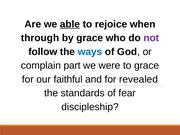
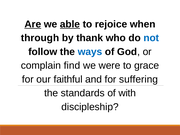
Are underline: none -> present
by grace: grace -> thank
not colour: purple -> blue
part: part -> find
revealed: revealed -> suffering
fear: fear -> with
